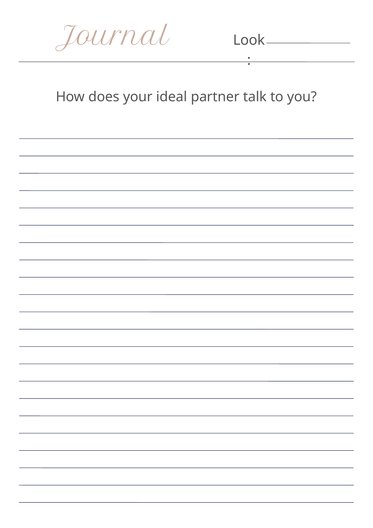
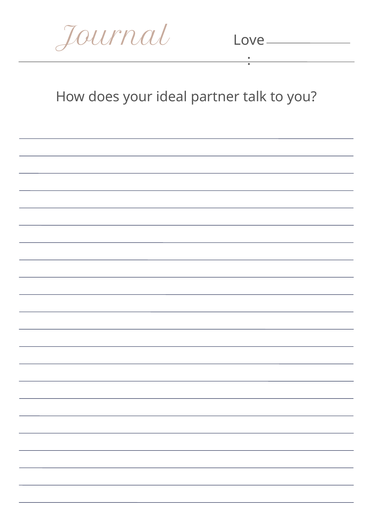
Look: Look -> Love
